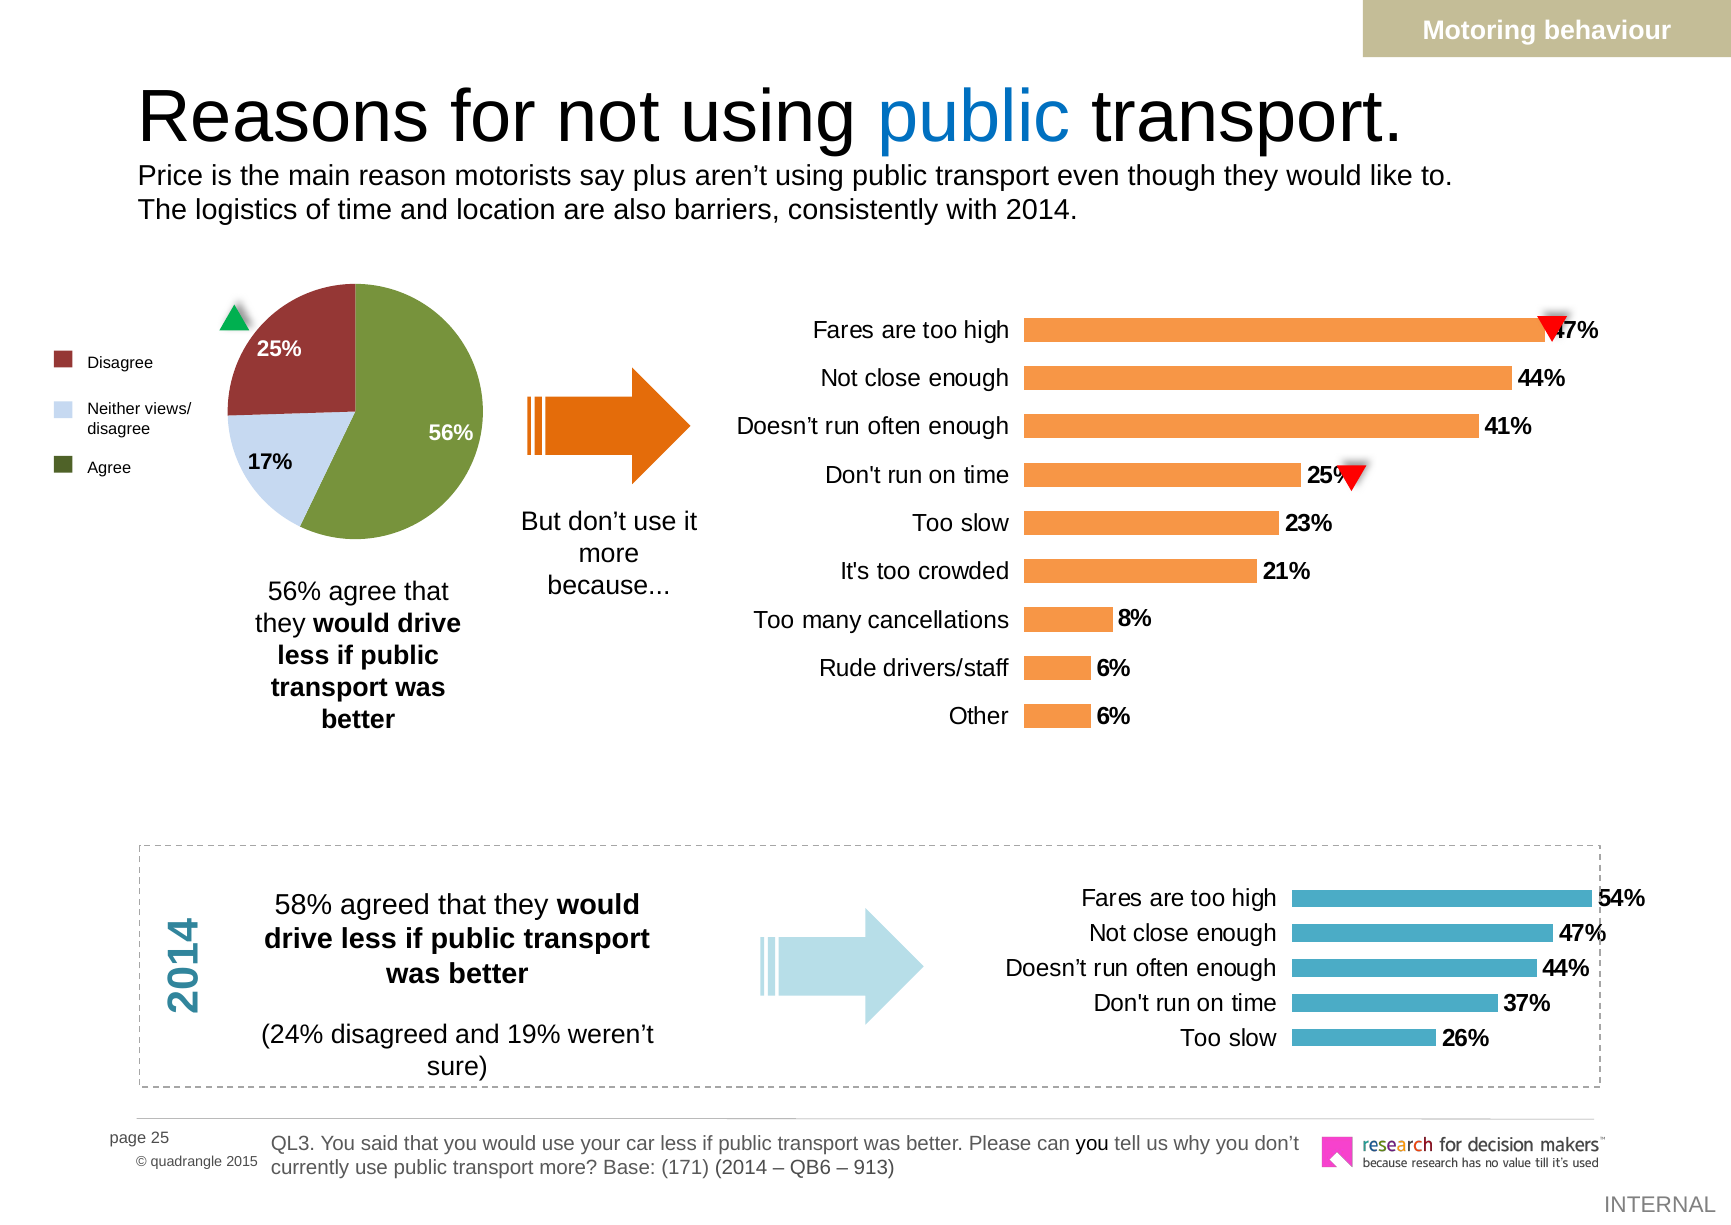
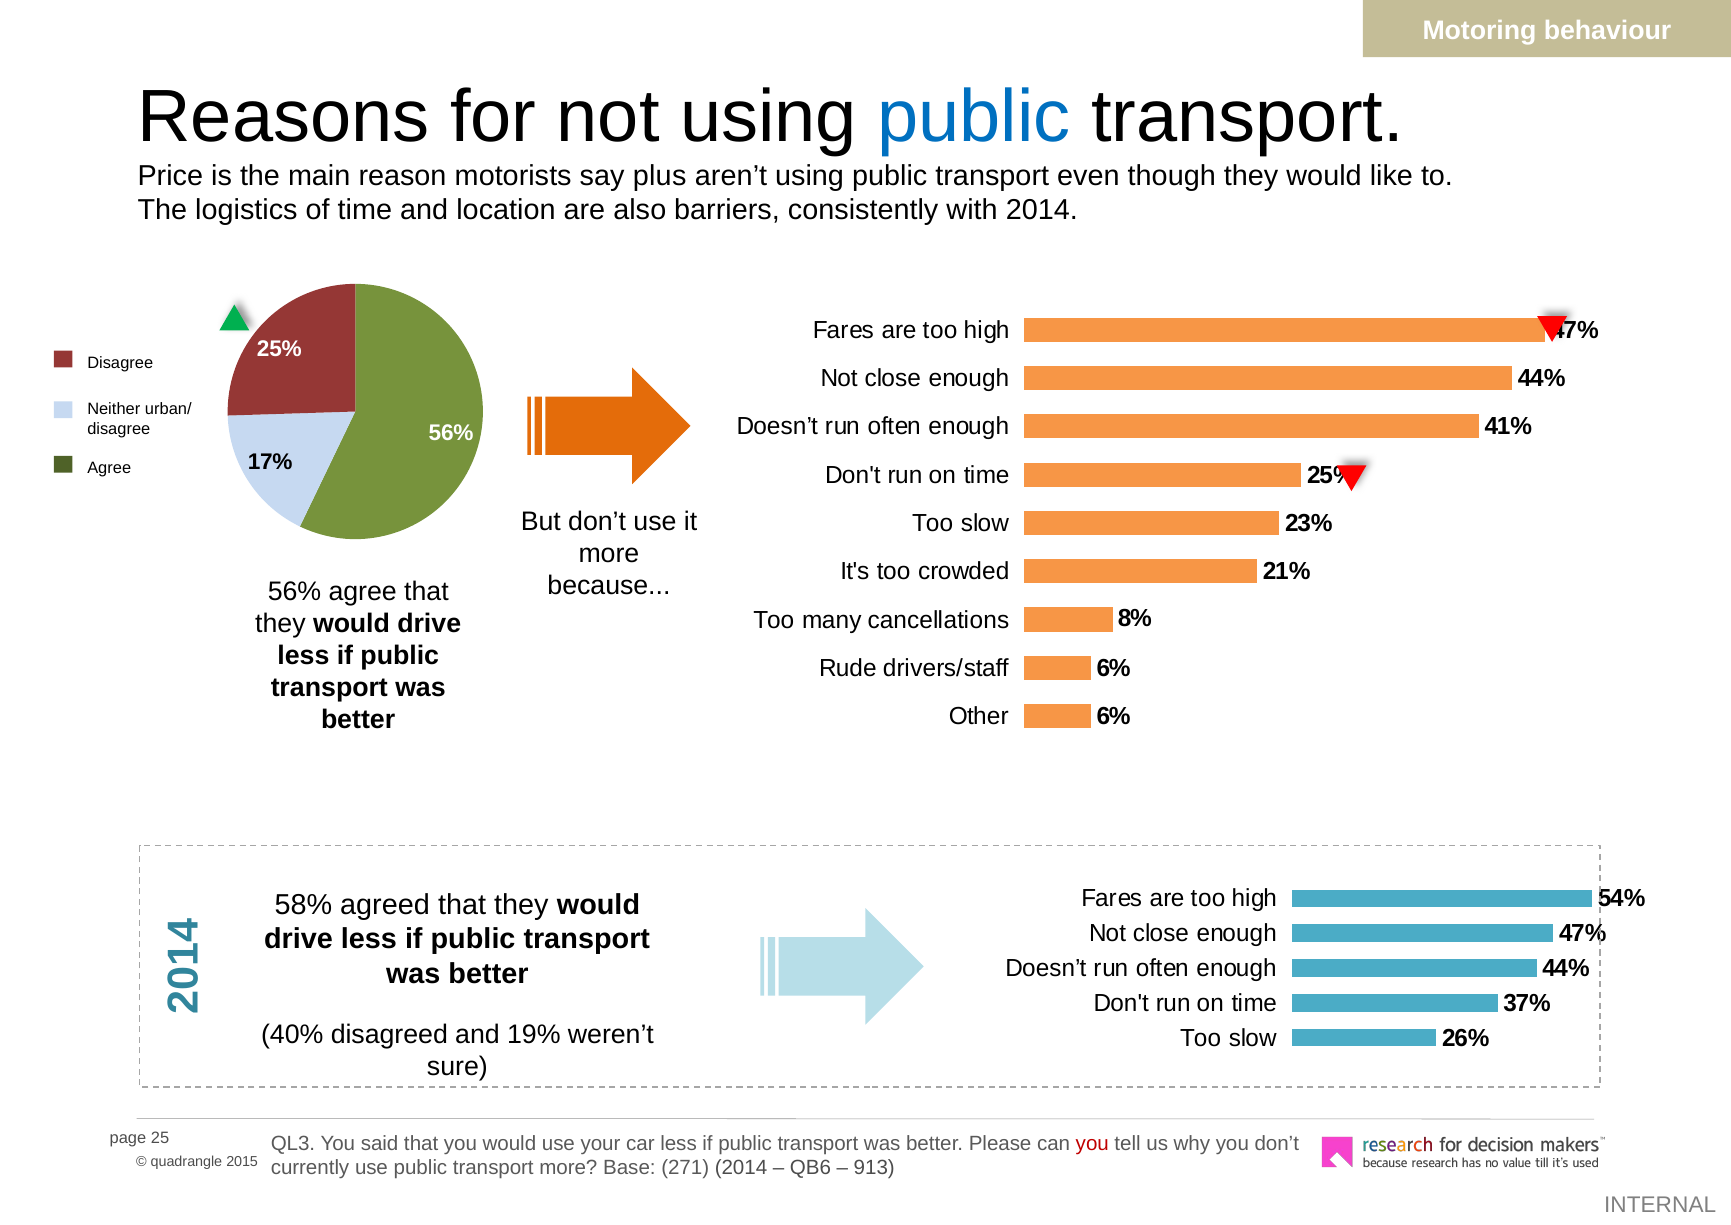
views/: views/ -> urban/
24%: 24% -> 40%
you at (1092, 1143) colour: black -> red
171: 171 -> 271
